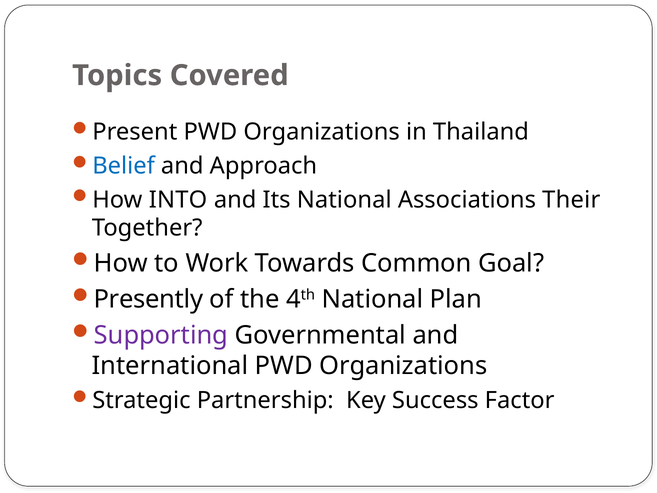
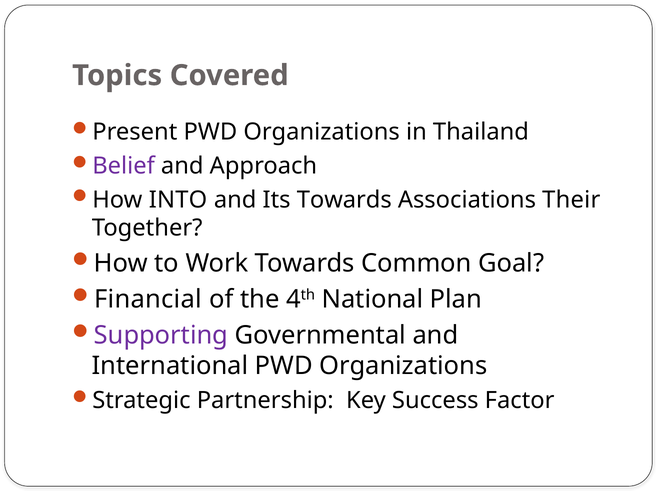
Belief colour: blue -> purple
Its National: National -> Towards
Presently: Presently -> Financial
